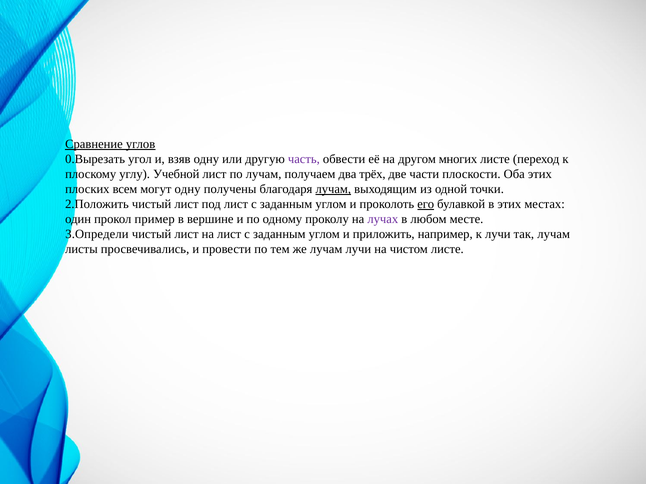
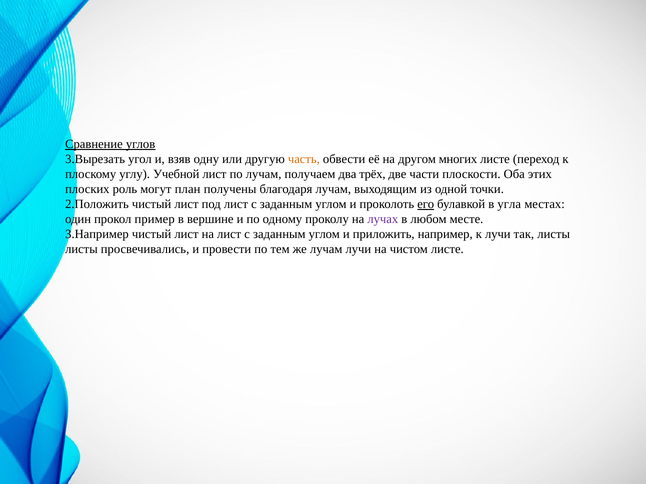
0.Вырезать: 0.Вырезать -> 3.Вырезать
часть colour: purple -> orange
всем: всем -> роль
могут одну: одну -> план
лучам at (333, 189) underline: present -> none
в этих: этих -> угла
3.Определи: 3.Определи -> 3.Например
так лучам: лучам -> листы
